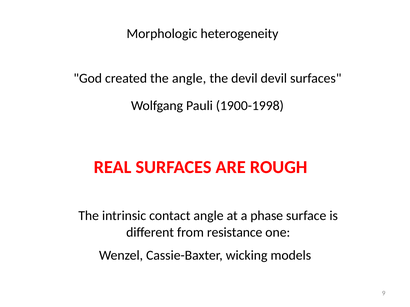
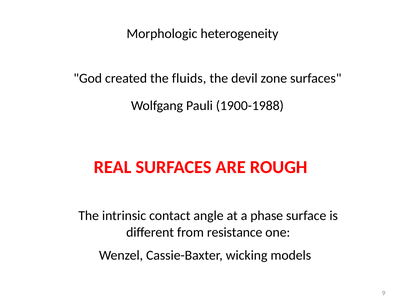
the angle: angle -> fluids
devil devil: devil -> zone
1900-1998: 1900-1998 -> 1900-1988
